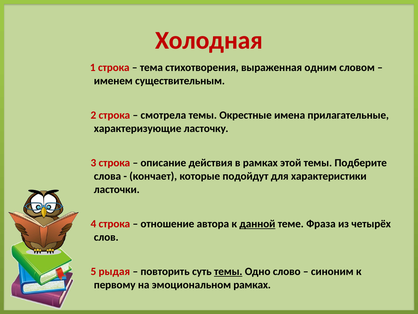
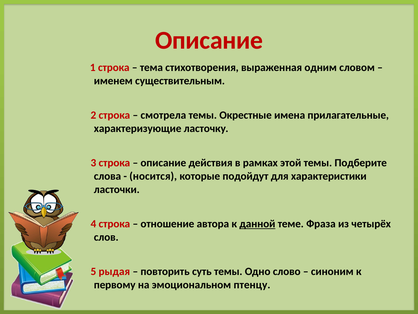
Холодная at (209, 40): Холодная -> Описание
кончает: кончает -> носится
темы at (228, 271) underline: present -> none
эмоциональном рамках: рамках -> птенцу
